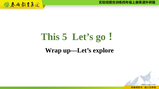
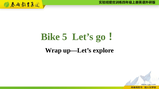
This: This -> Bike
